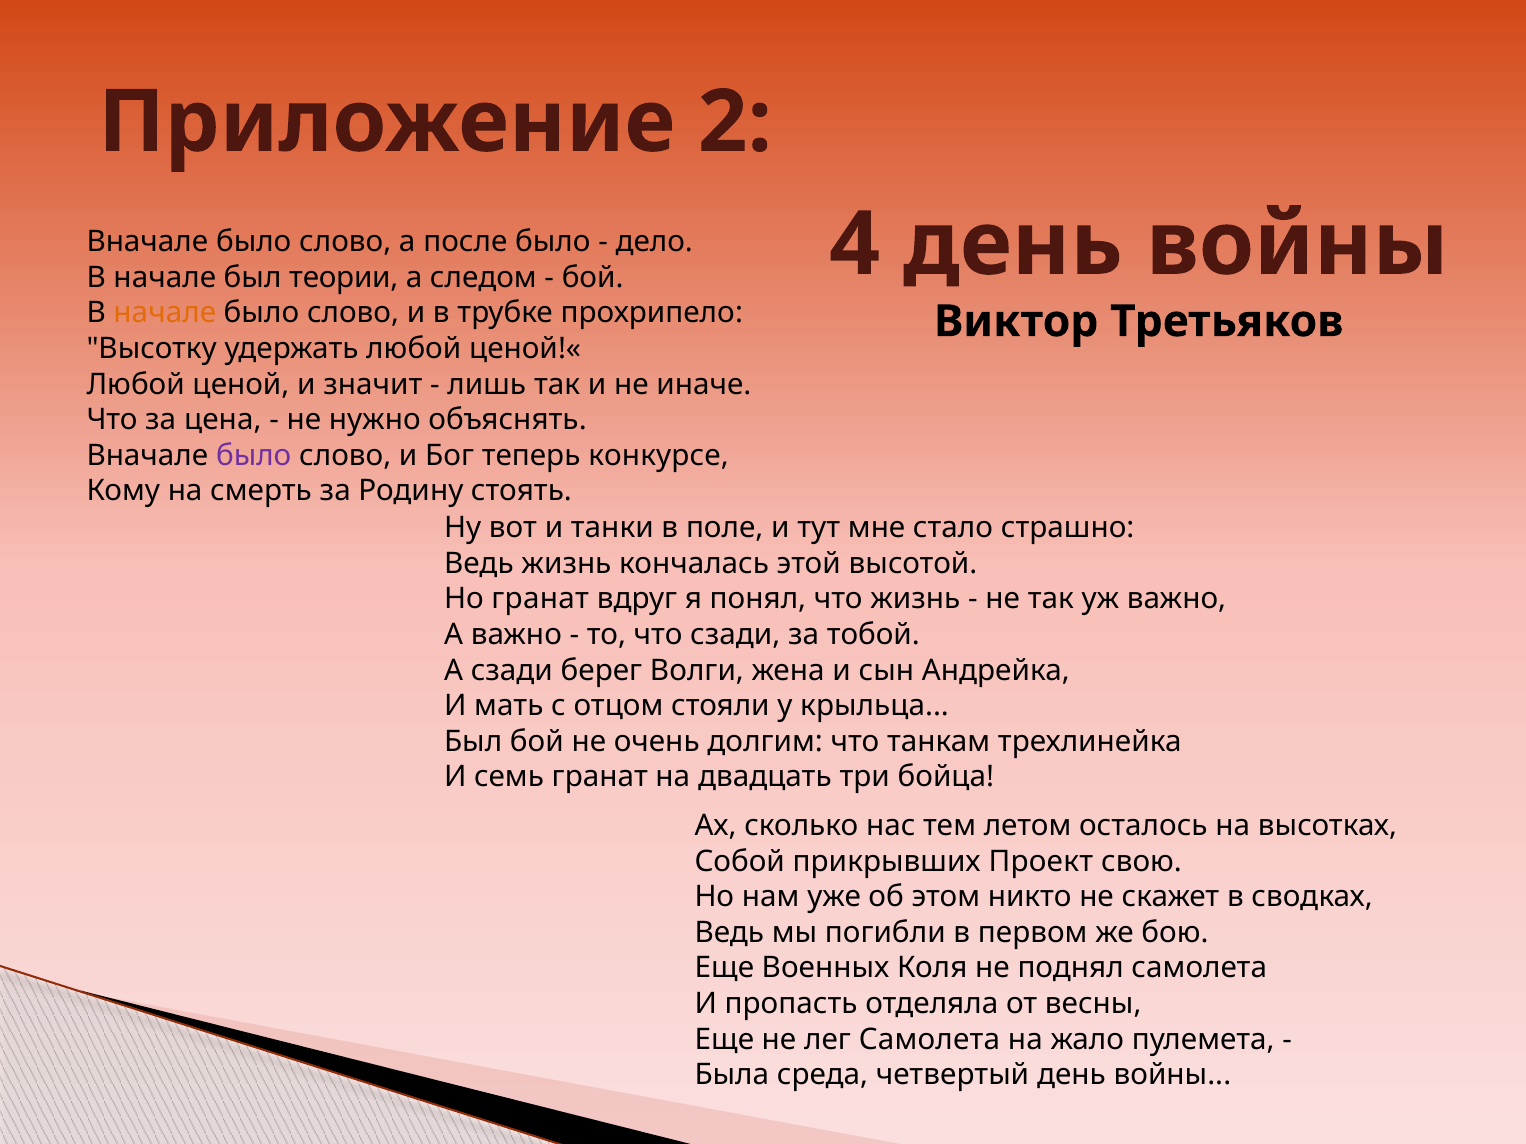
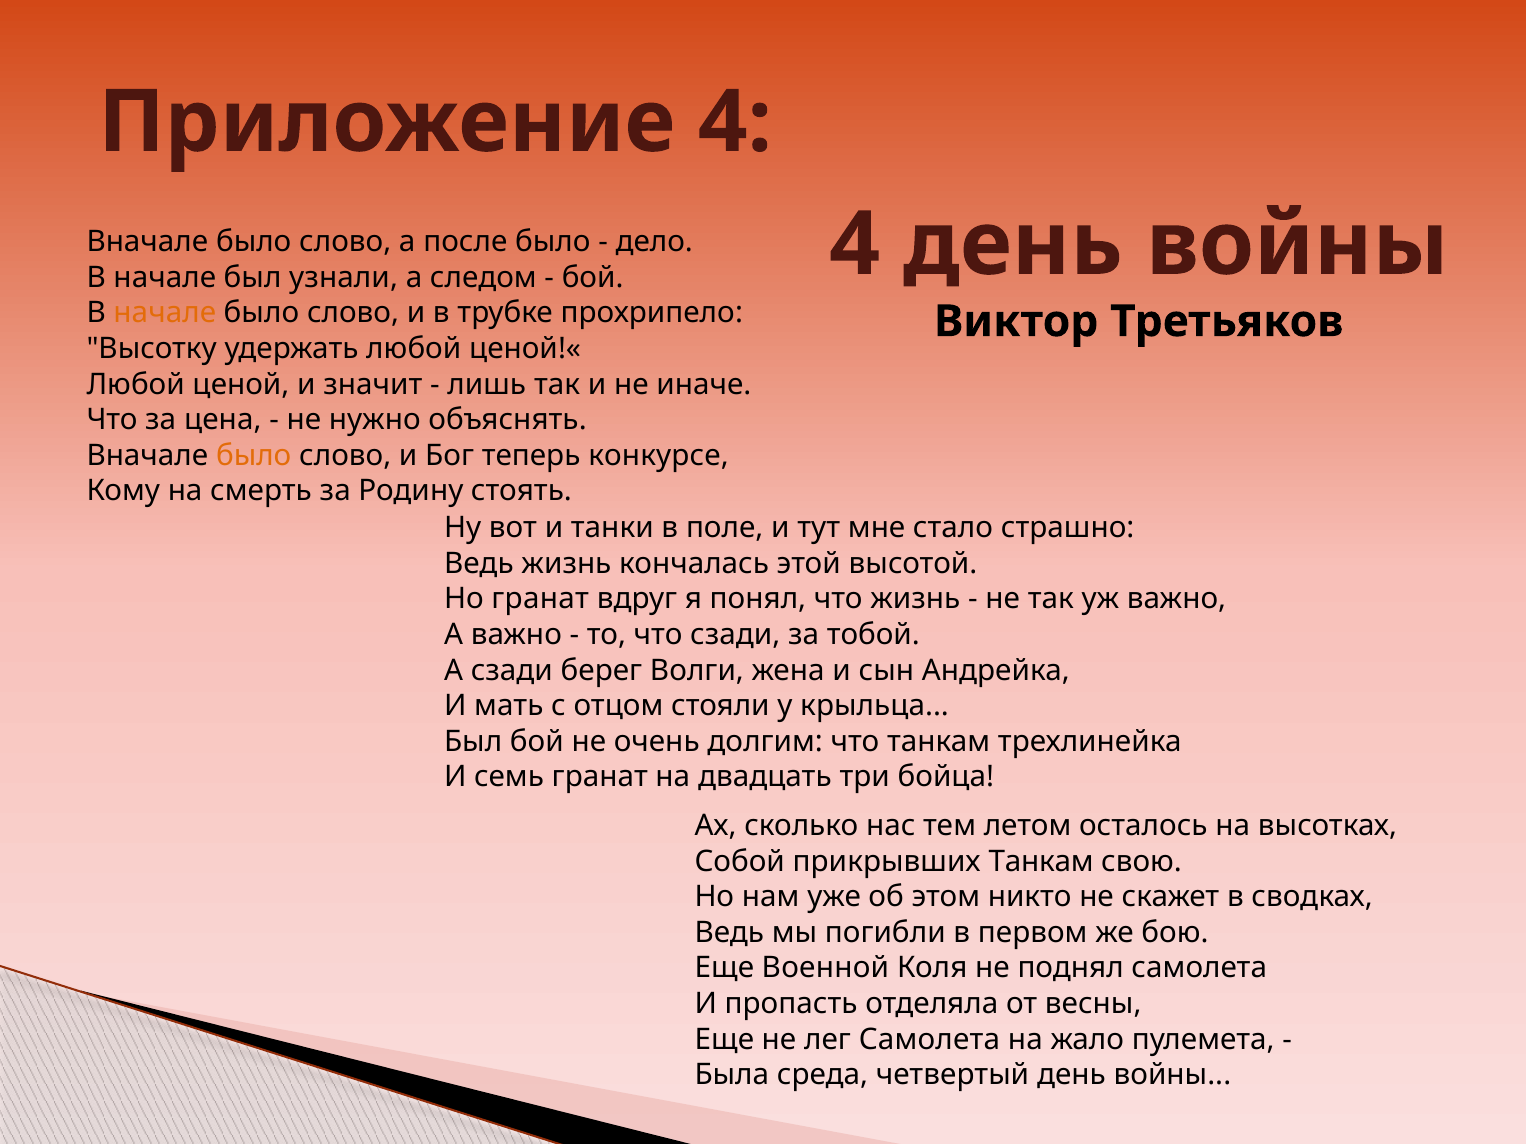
Приложение 2: 2 -> 4
теории: теории -> узнали
было at (254, 456) colour: purple -> orange
прикрывших Проект: Проект -> Танкам
Военных: Военных -> Военной
